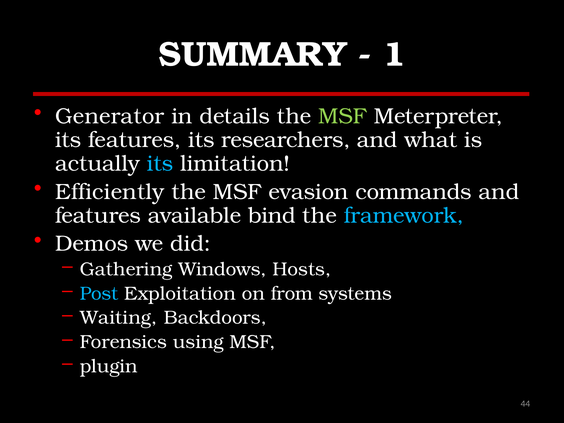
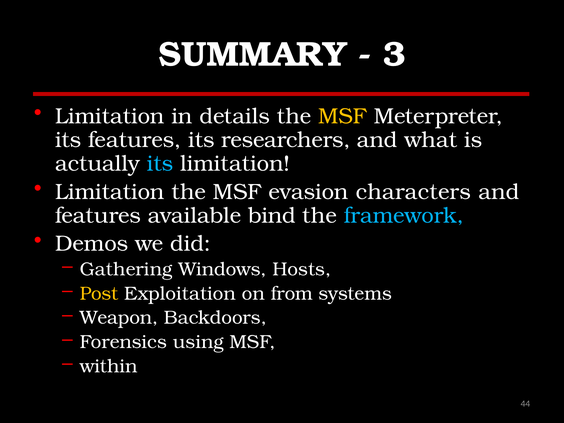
1: 1 -> 3
Generator at (110, 116): Generator -> Limitation
MSF at (343, 116) colour: light green -> yellow
Efficiently at (110, 192): Efficiently -> Limitation
commands: commands -> characters
Post colour: light blue -> yellow
Waiting: Waiting -> Weapon
plugin: plugin -> within
